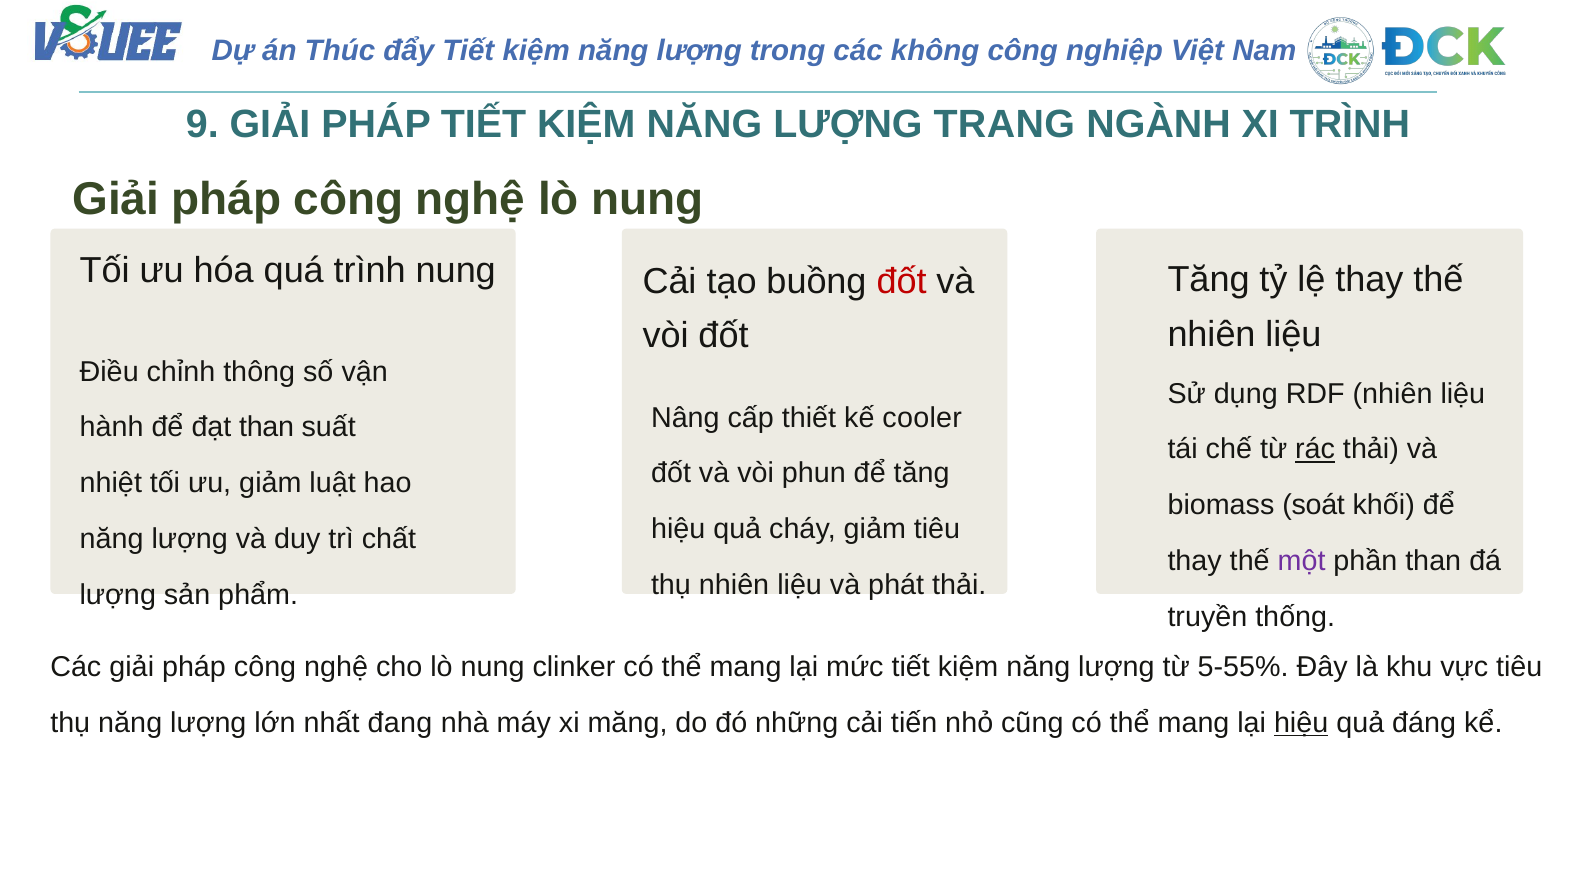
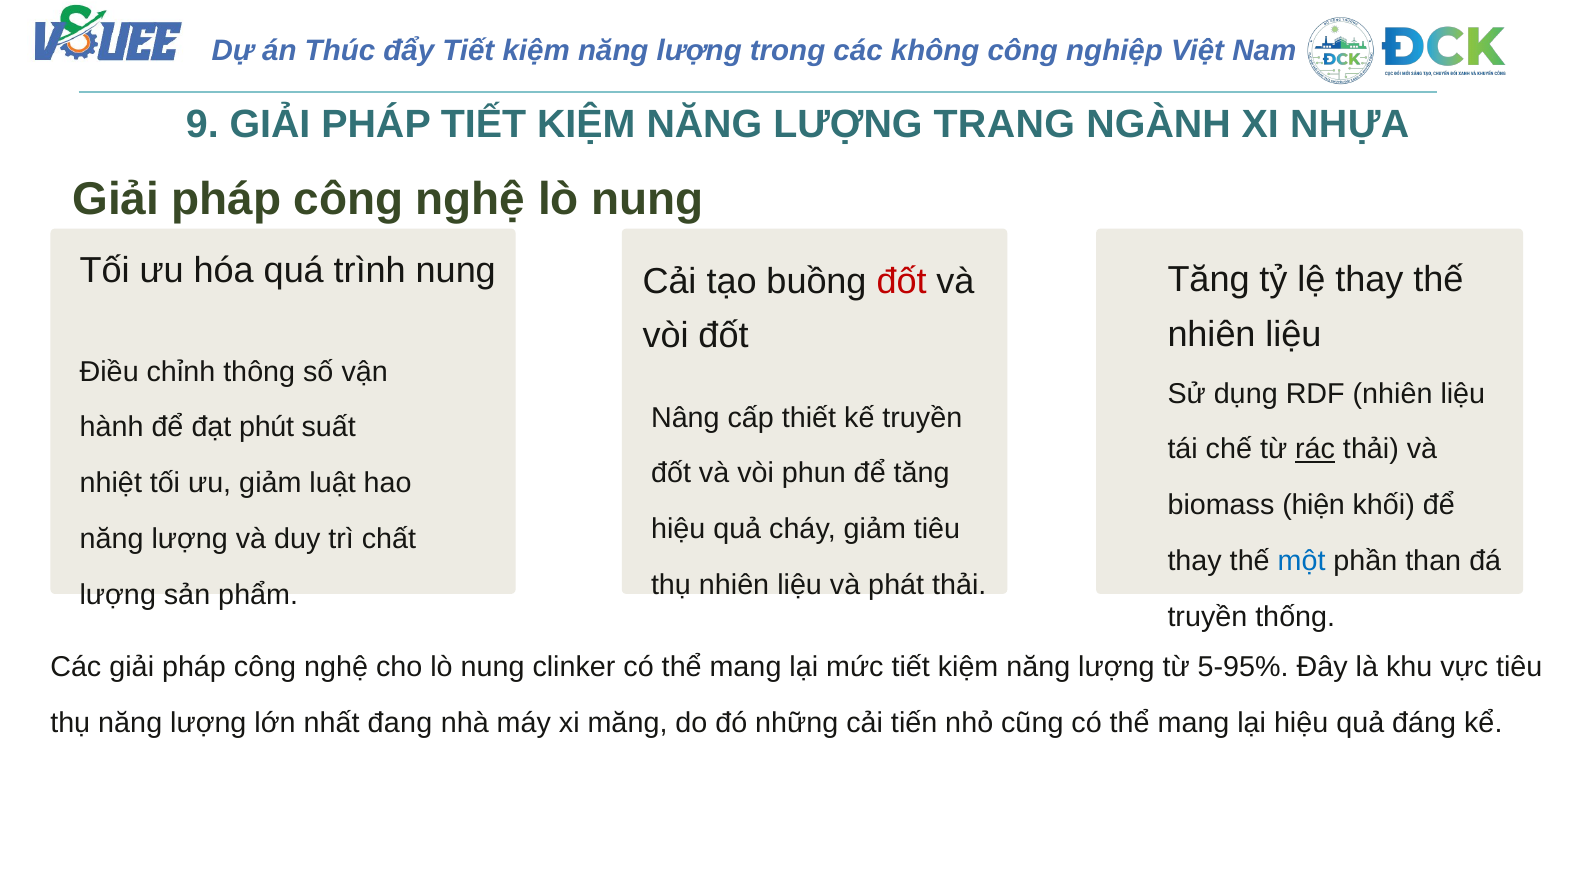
XI TRÌNH: TRÌNH -> NHỰA
kế cooler: cooler -> truyền
đạt than: than -> phút
soát: soát -> hiện
một colour: purple -> blue
5-55%: 5-55% -> 5-95%
hiệu at (1301, 723) underline: present -> none
